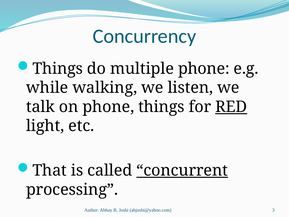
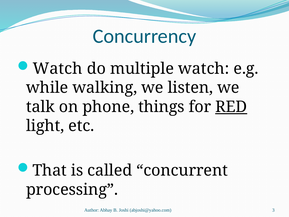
Things at (58, 68): Things -> Watch
multiple phone: phone -> watch
concurrent underline: present -> none
